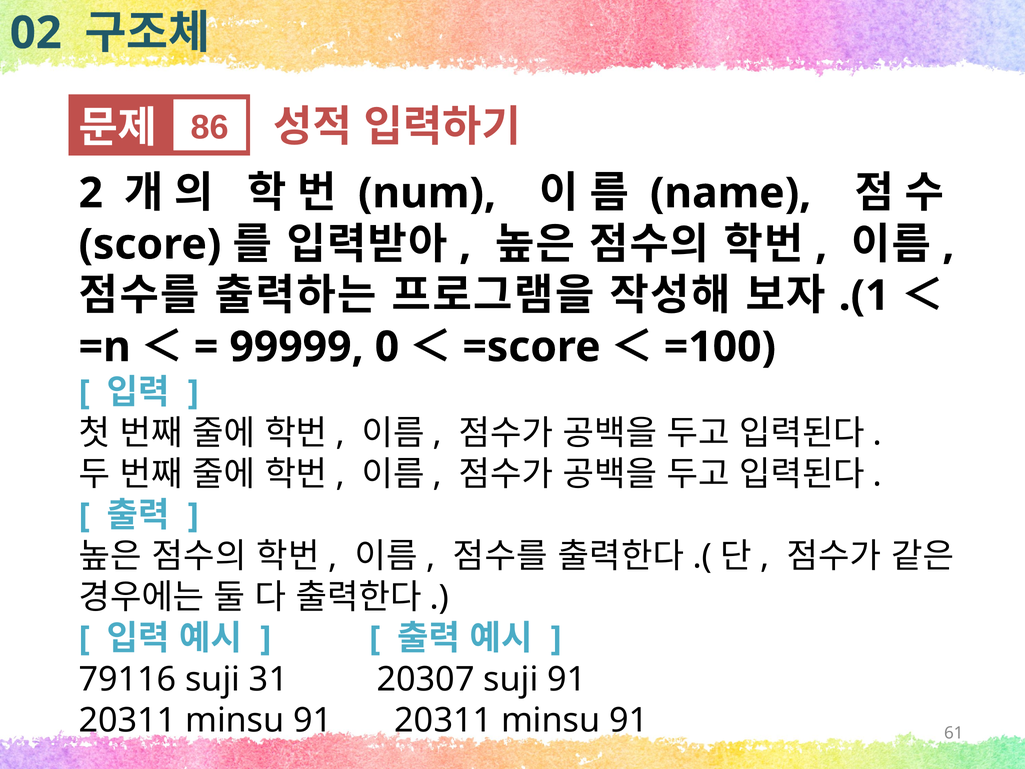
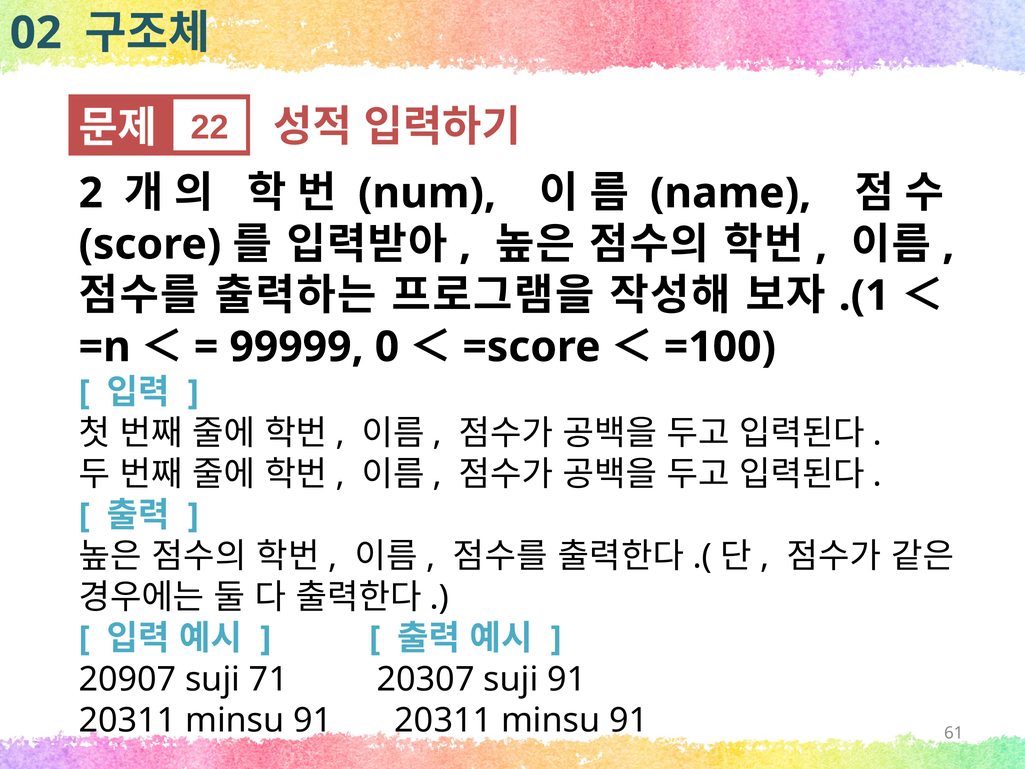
86: 86 -> 22
79116: 79116 -> 20907
31: 31 -> 71
